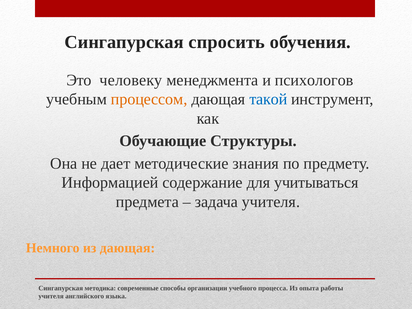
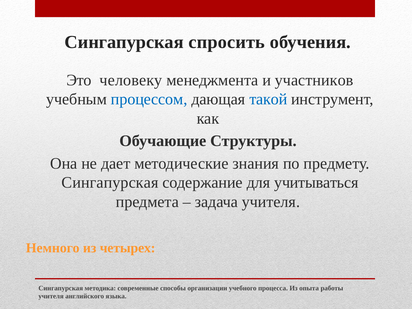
психологов: психологов -> участников
процессом colour: orange -> blue
Информацией at (110, 183): Информацией -> Сингапурская
из дающая: дающая -> четырех
